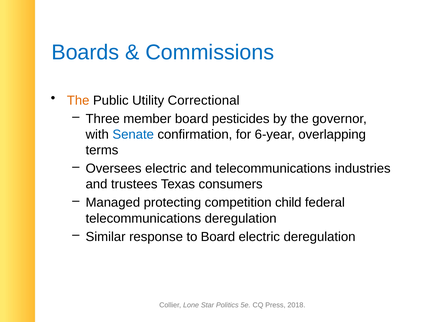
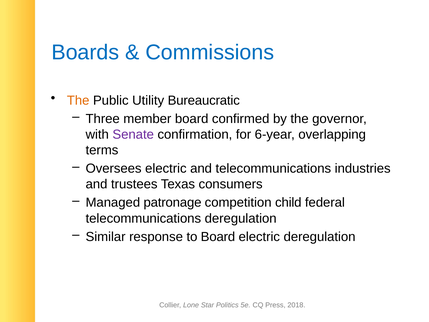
Correctional: Correctional -> Bureaucratic
pesticides: pesticides -> confirmed
Senate colour: blue -> purple
protecting: protecting -> patronage
